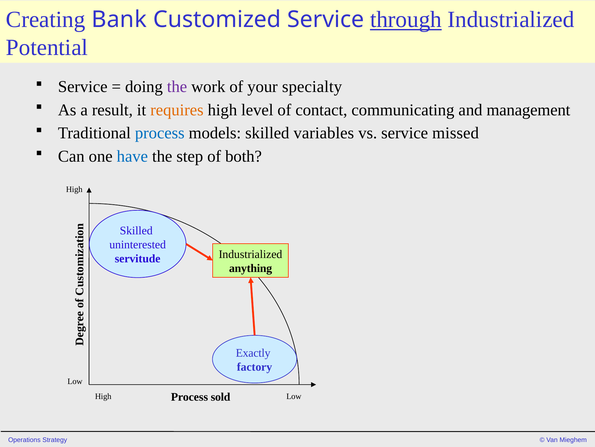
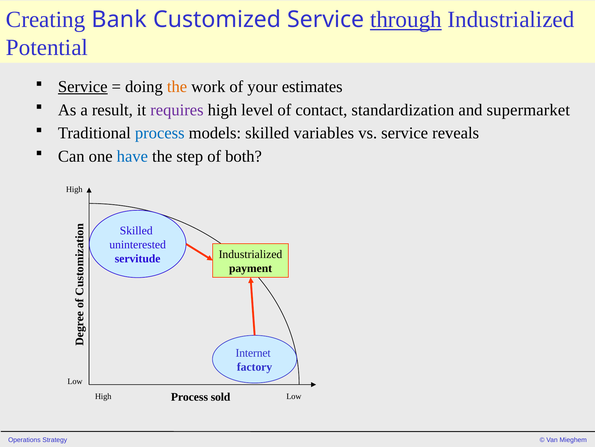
Service at (83, 87) underline: none -> present
the at (177, 87) colour: purple -> orange
specialty: specialty -> estimates
requires colour: orange -> purple
communicating: communicating -> standardization
management: management -> supermarket
missed: missed -> reveals
anything: anything -> payment
Exactly: Exactly -> Internet
